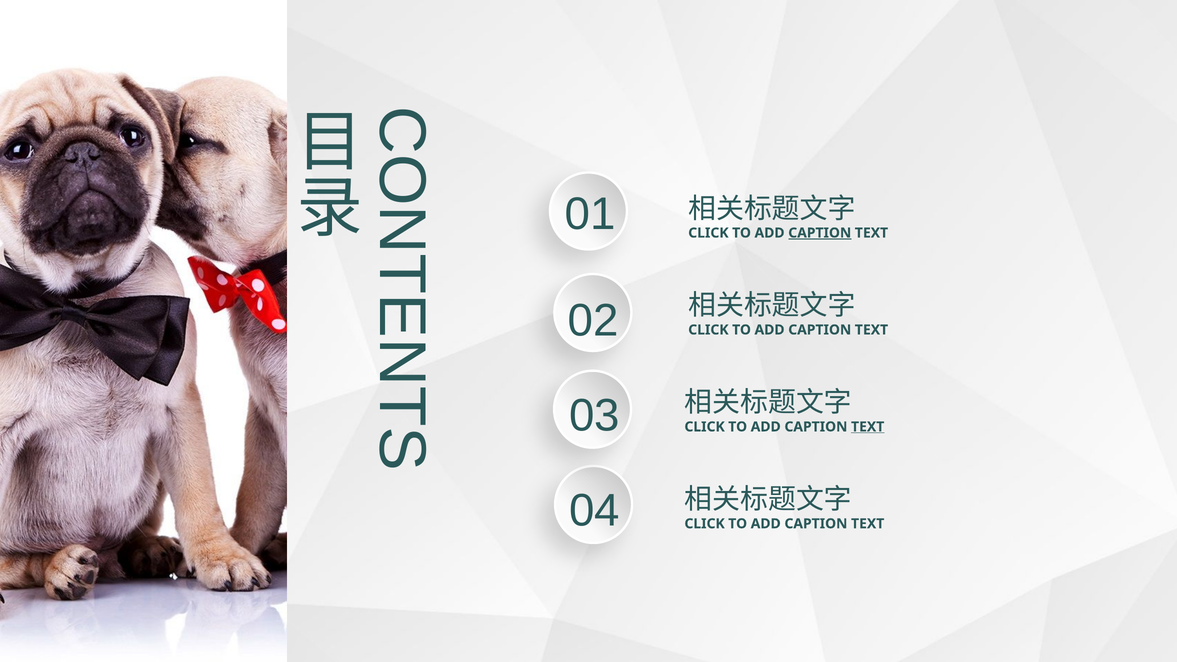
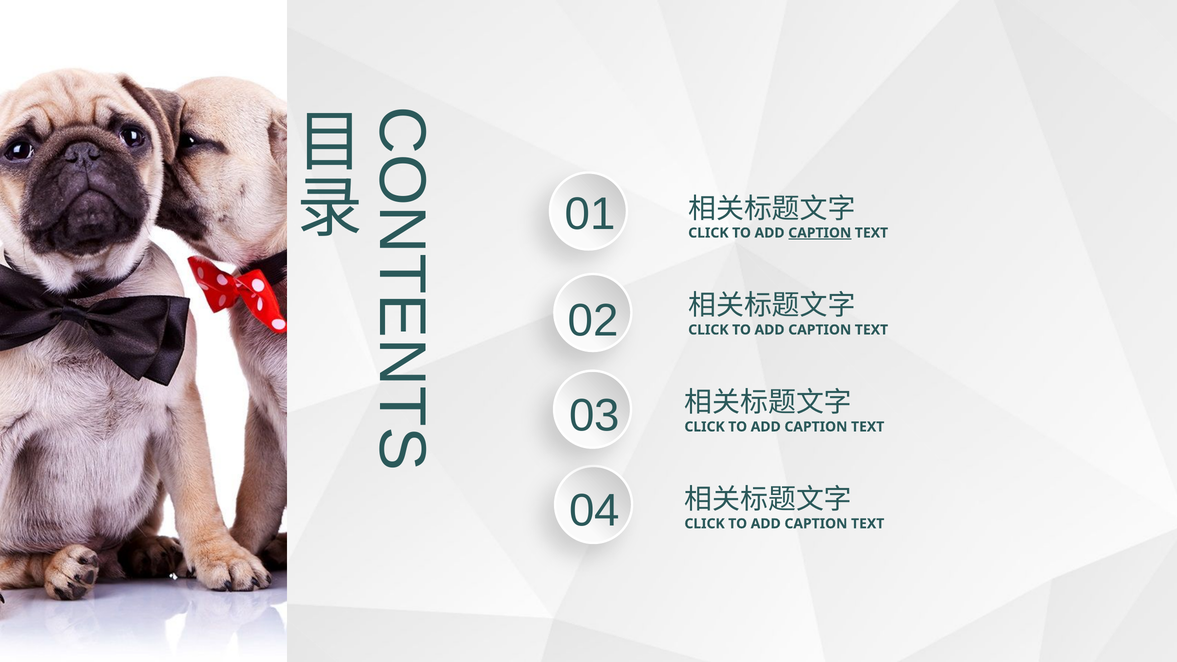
TEXT at (868, 427) underline: present -> none
